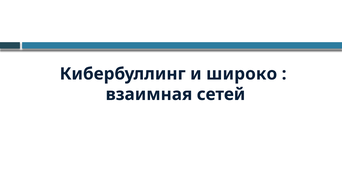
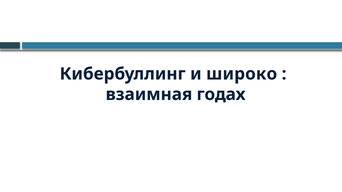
сетей: сетей -> годах
